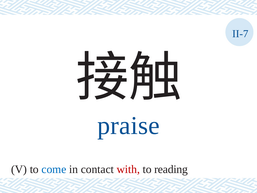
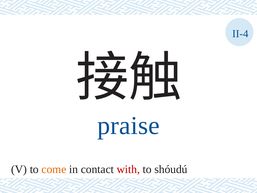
II-7: II-7 -> II-4
come colour: blue -> orange
reading: reading -> shóudú
